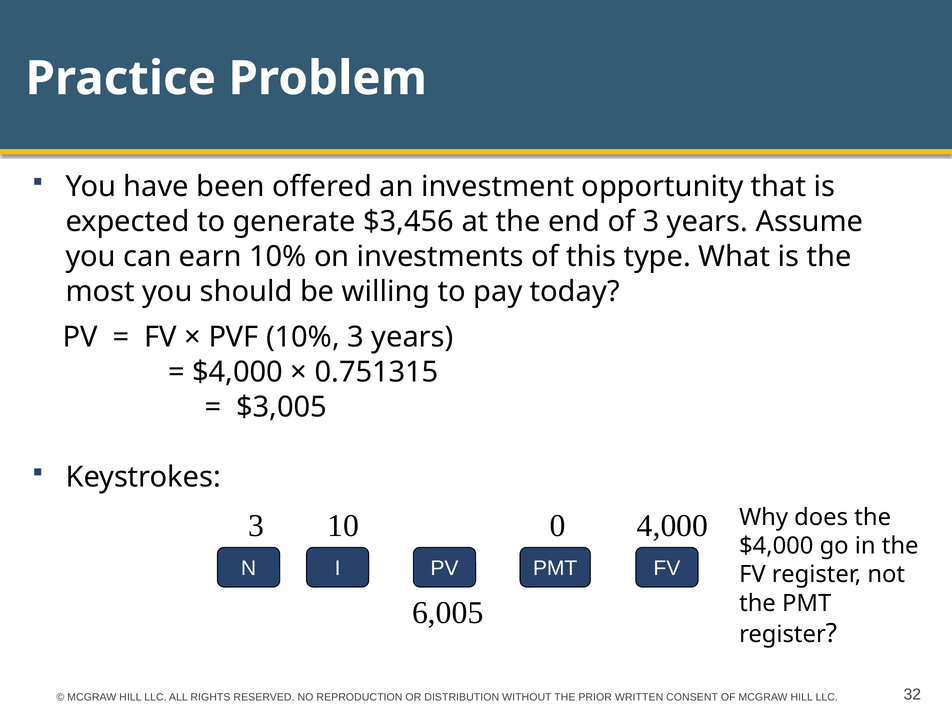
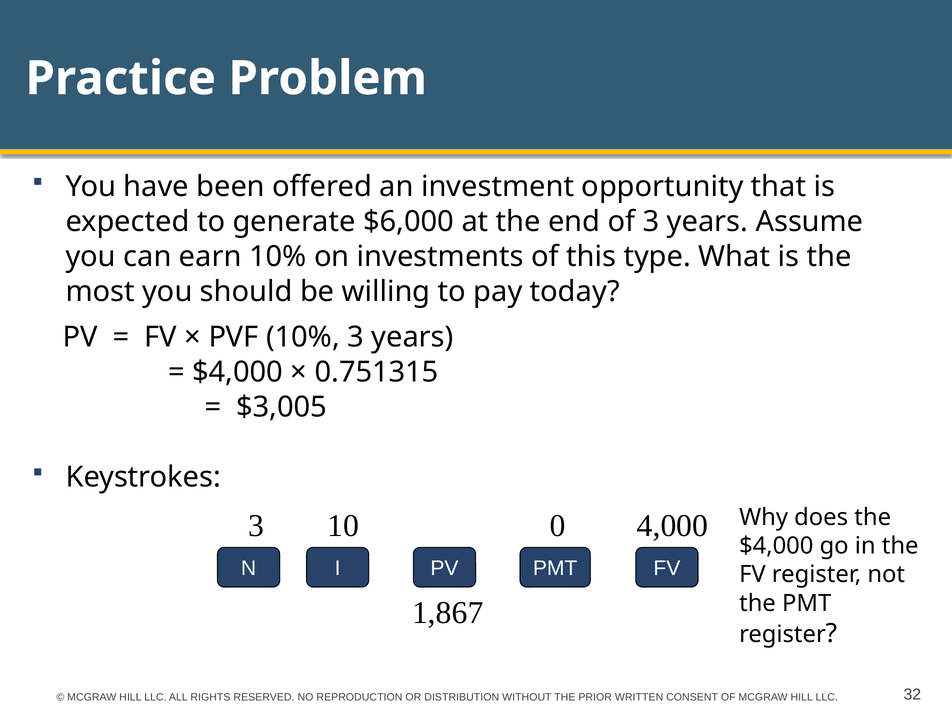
$3,456: $3,456 -> $6,000
6,005: 6,005 -> 1,867
